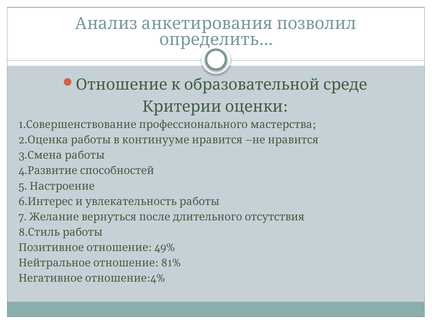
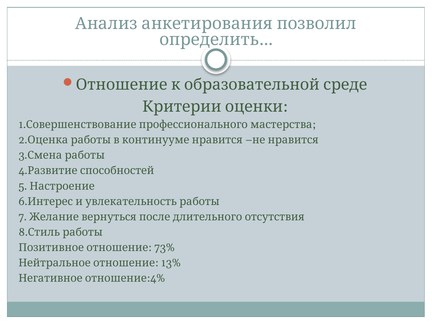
49%: 49% -> 73%
81%: 81% -> 13%
